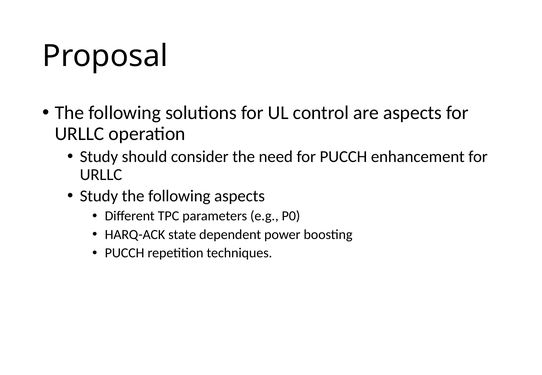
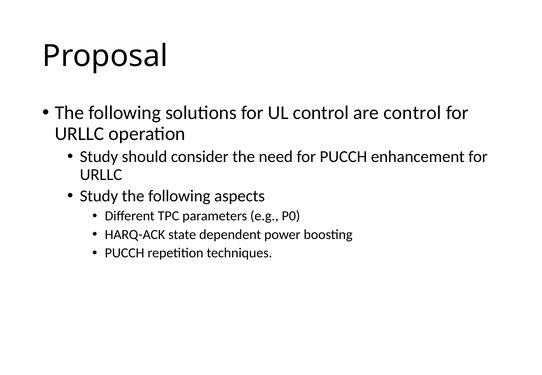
are aspects: aspects -> control
